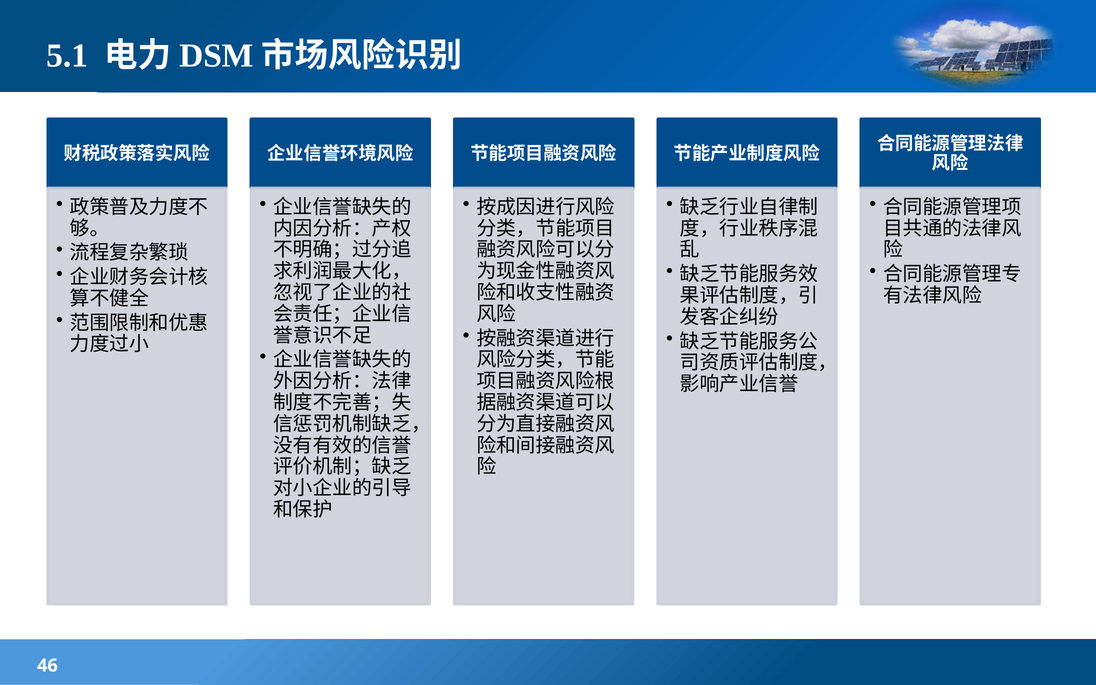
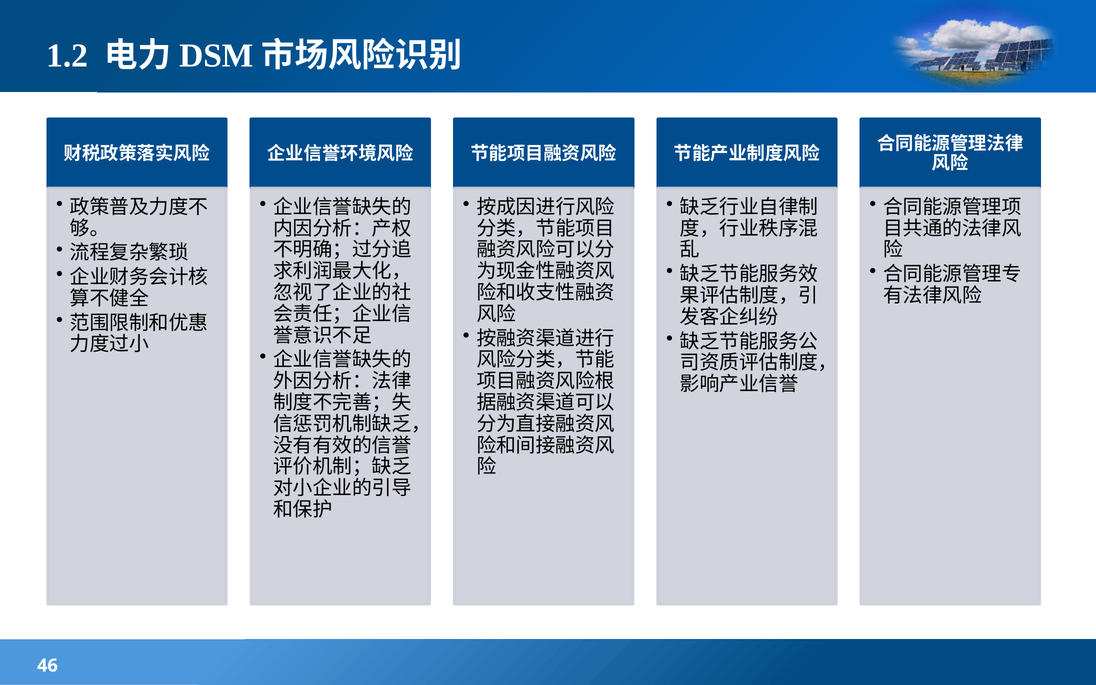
5.1: 5.1 -> 1.2
